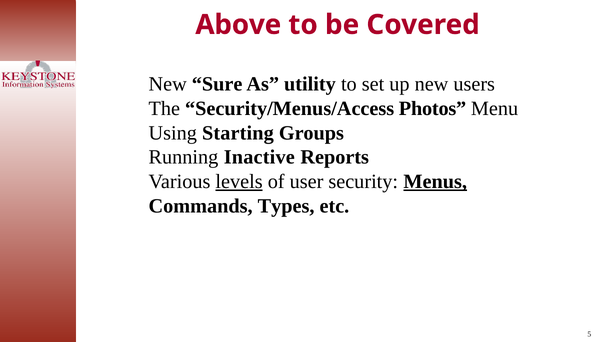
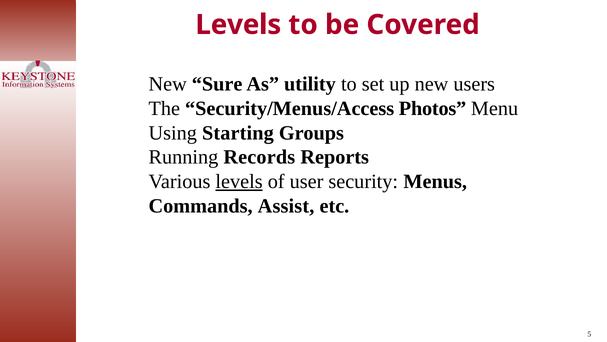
Above at (238, 25): Above -> Levels
Inactive: Inactive -> Records
Menus underline: present -> none
Types: Types -> Assist
